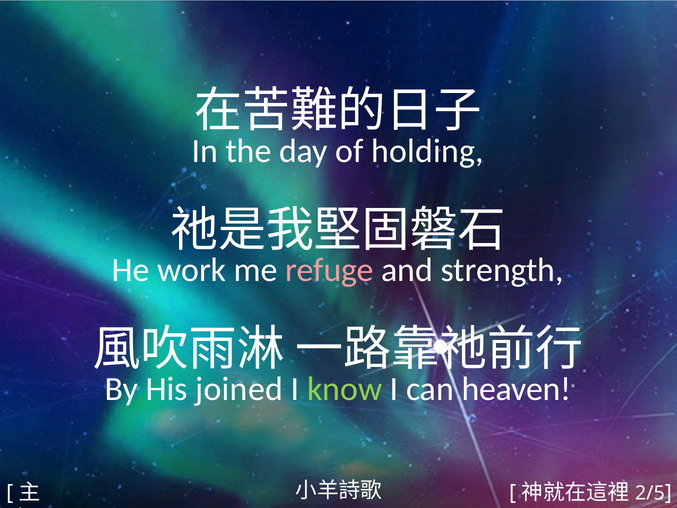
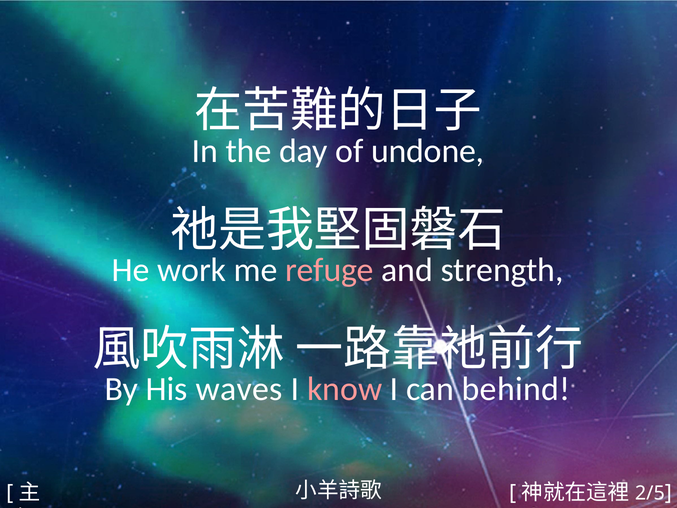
holding: holding -> undone
joined: joined -> waves
know colour: light green -> pink
heaven: heaven -> behind
